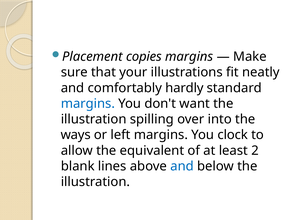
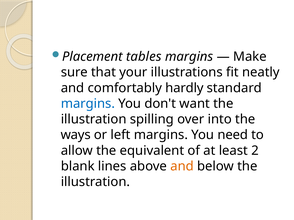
copies: copies -> tables
clock: clock -> need
and at (182, 167) colour: blue -> orange
